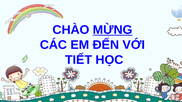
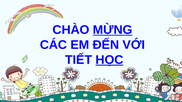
HỌC underline: none -> present
